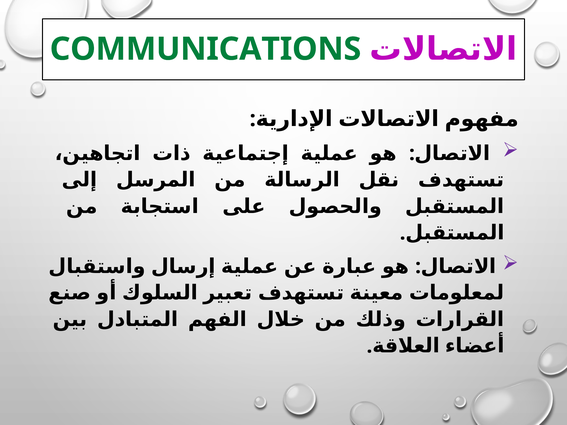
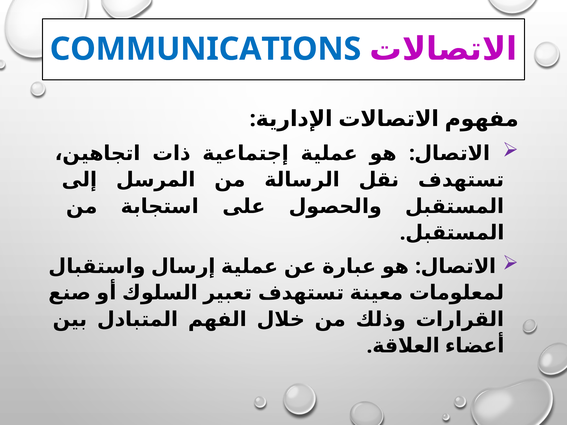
COMMUNICATIONS colour: green -> blue
